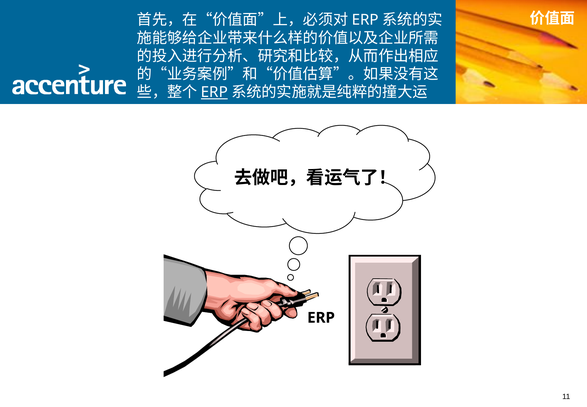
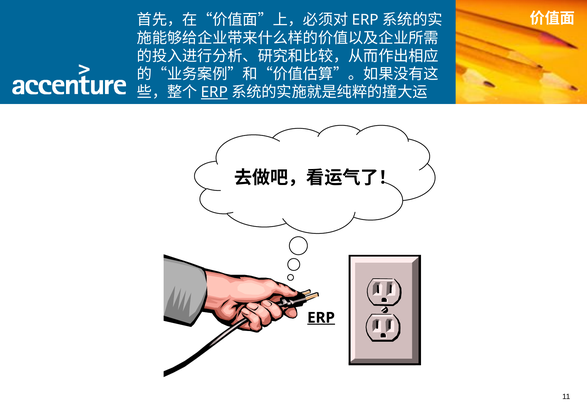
ERP at (321, 317) underline: none -> present
